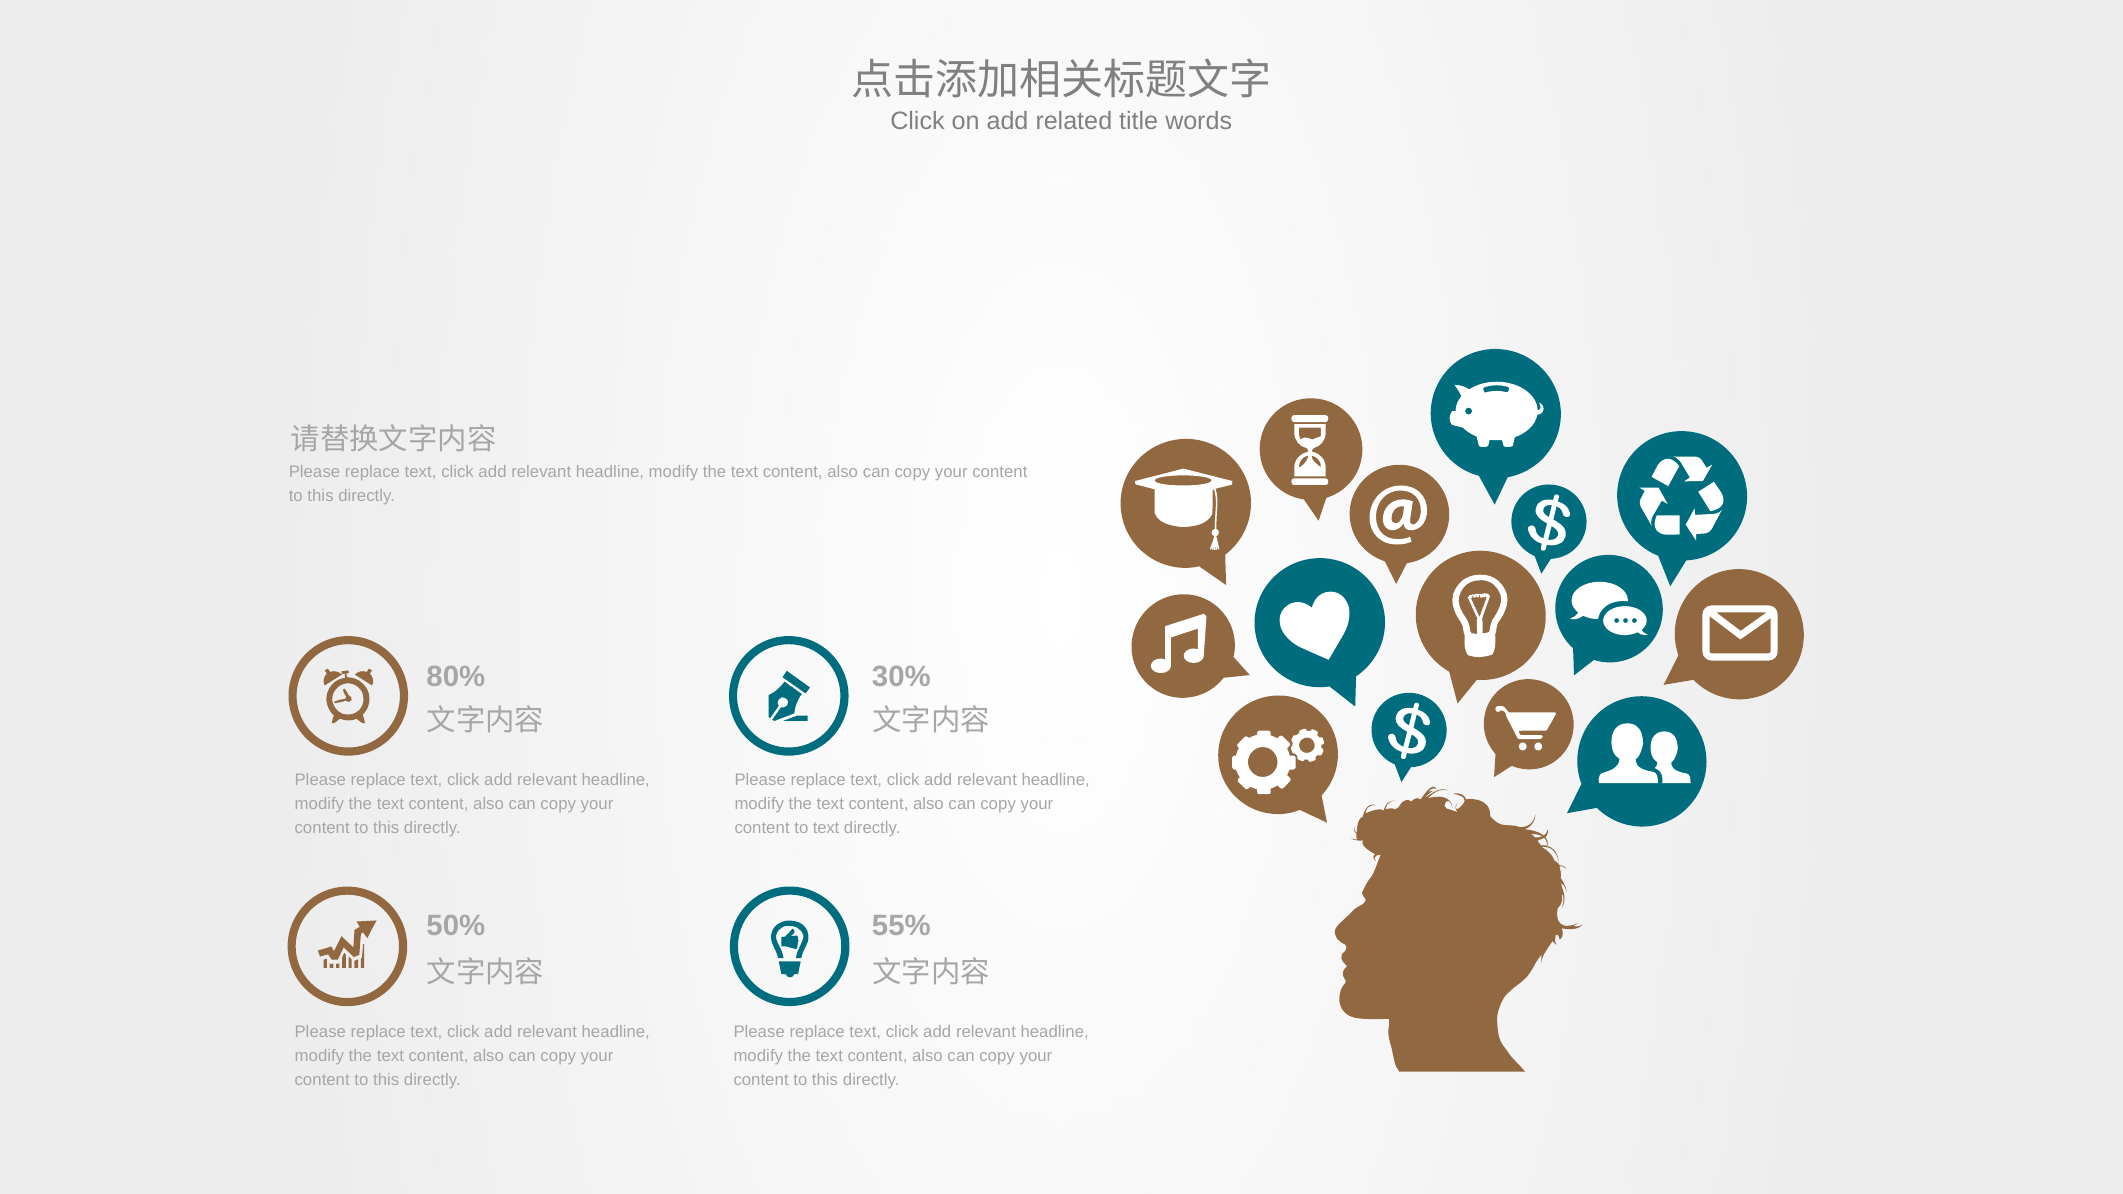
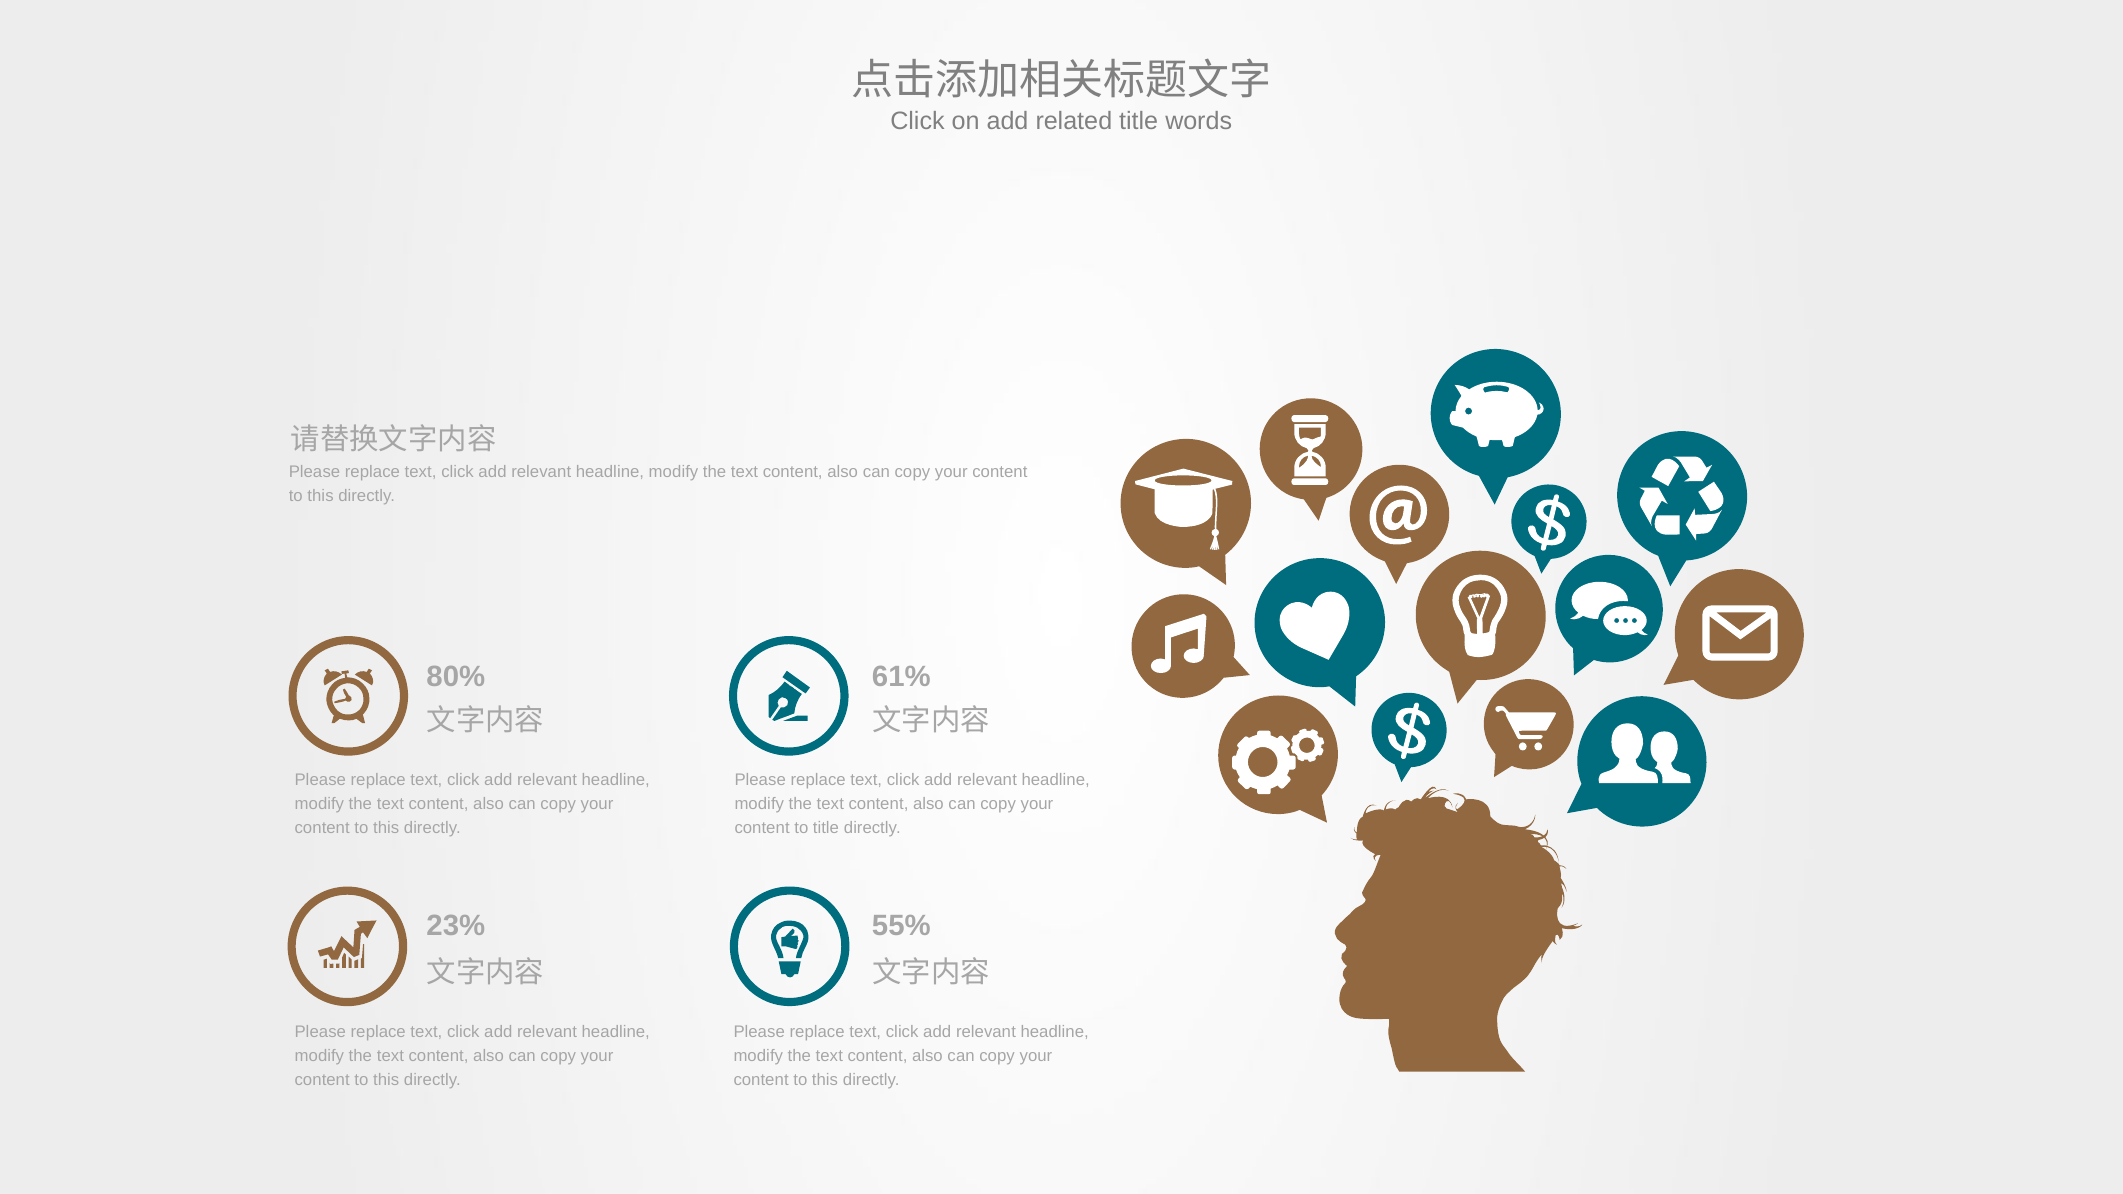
30%: 30% -> 61%
to text: text -> title
50%: 50% -> 23%
